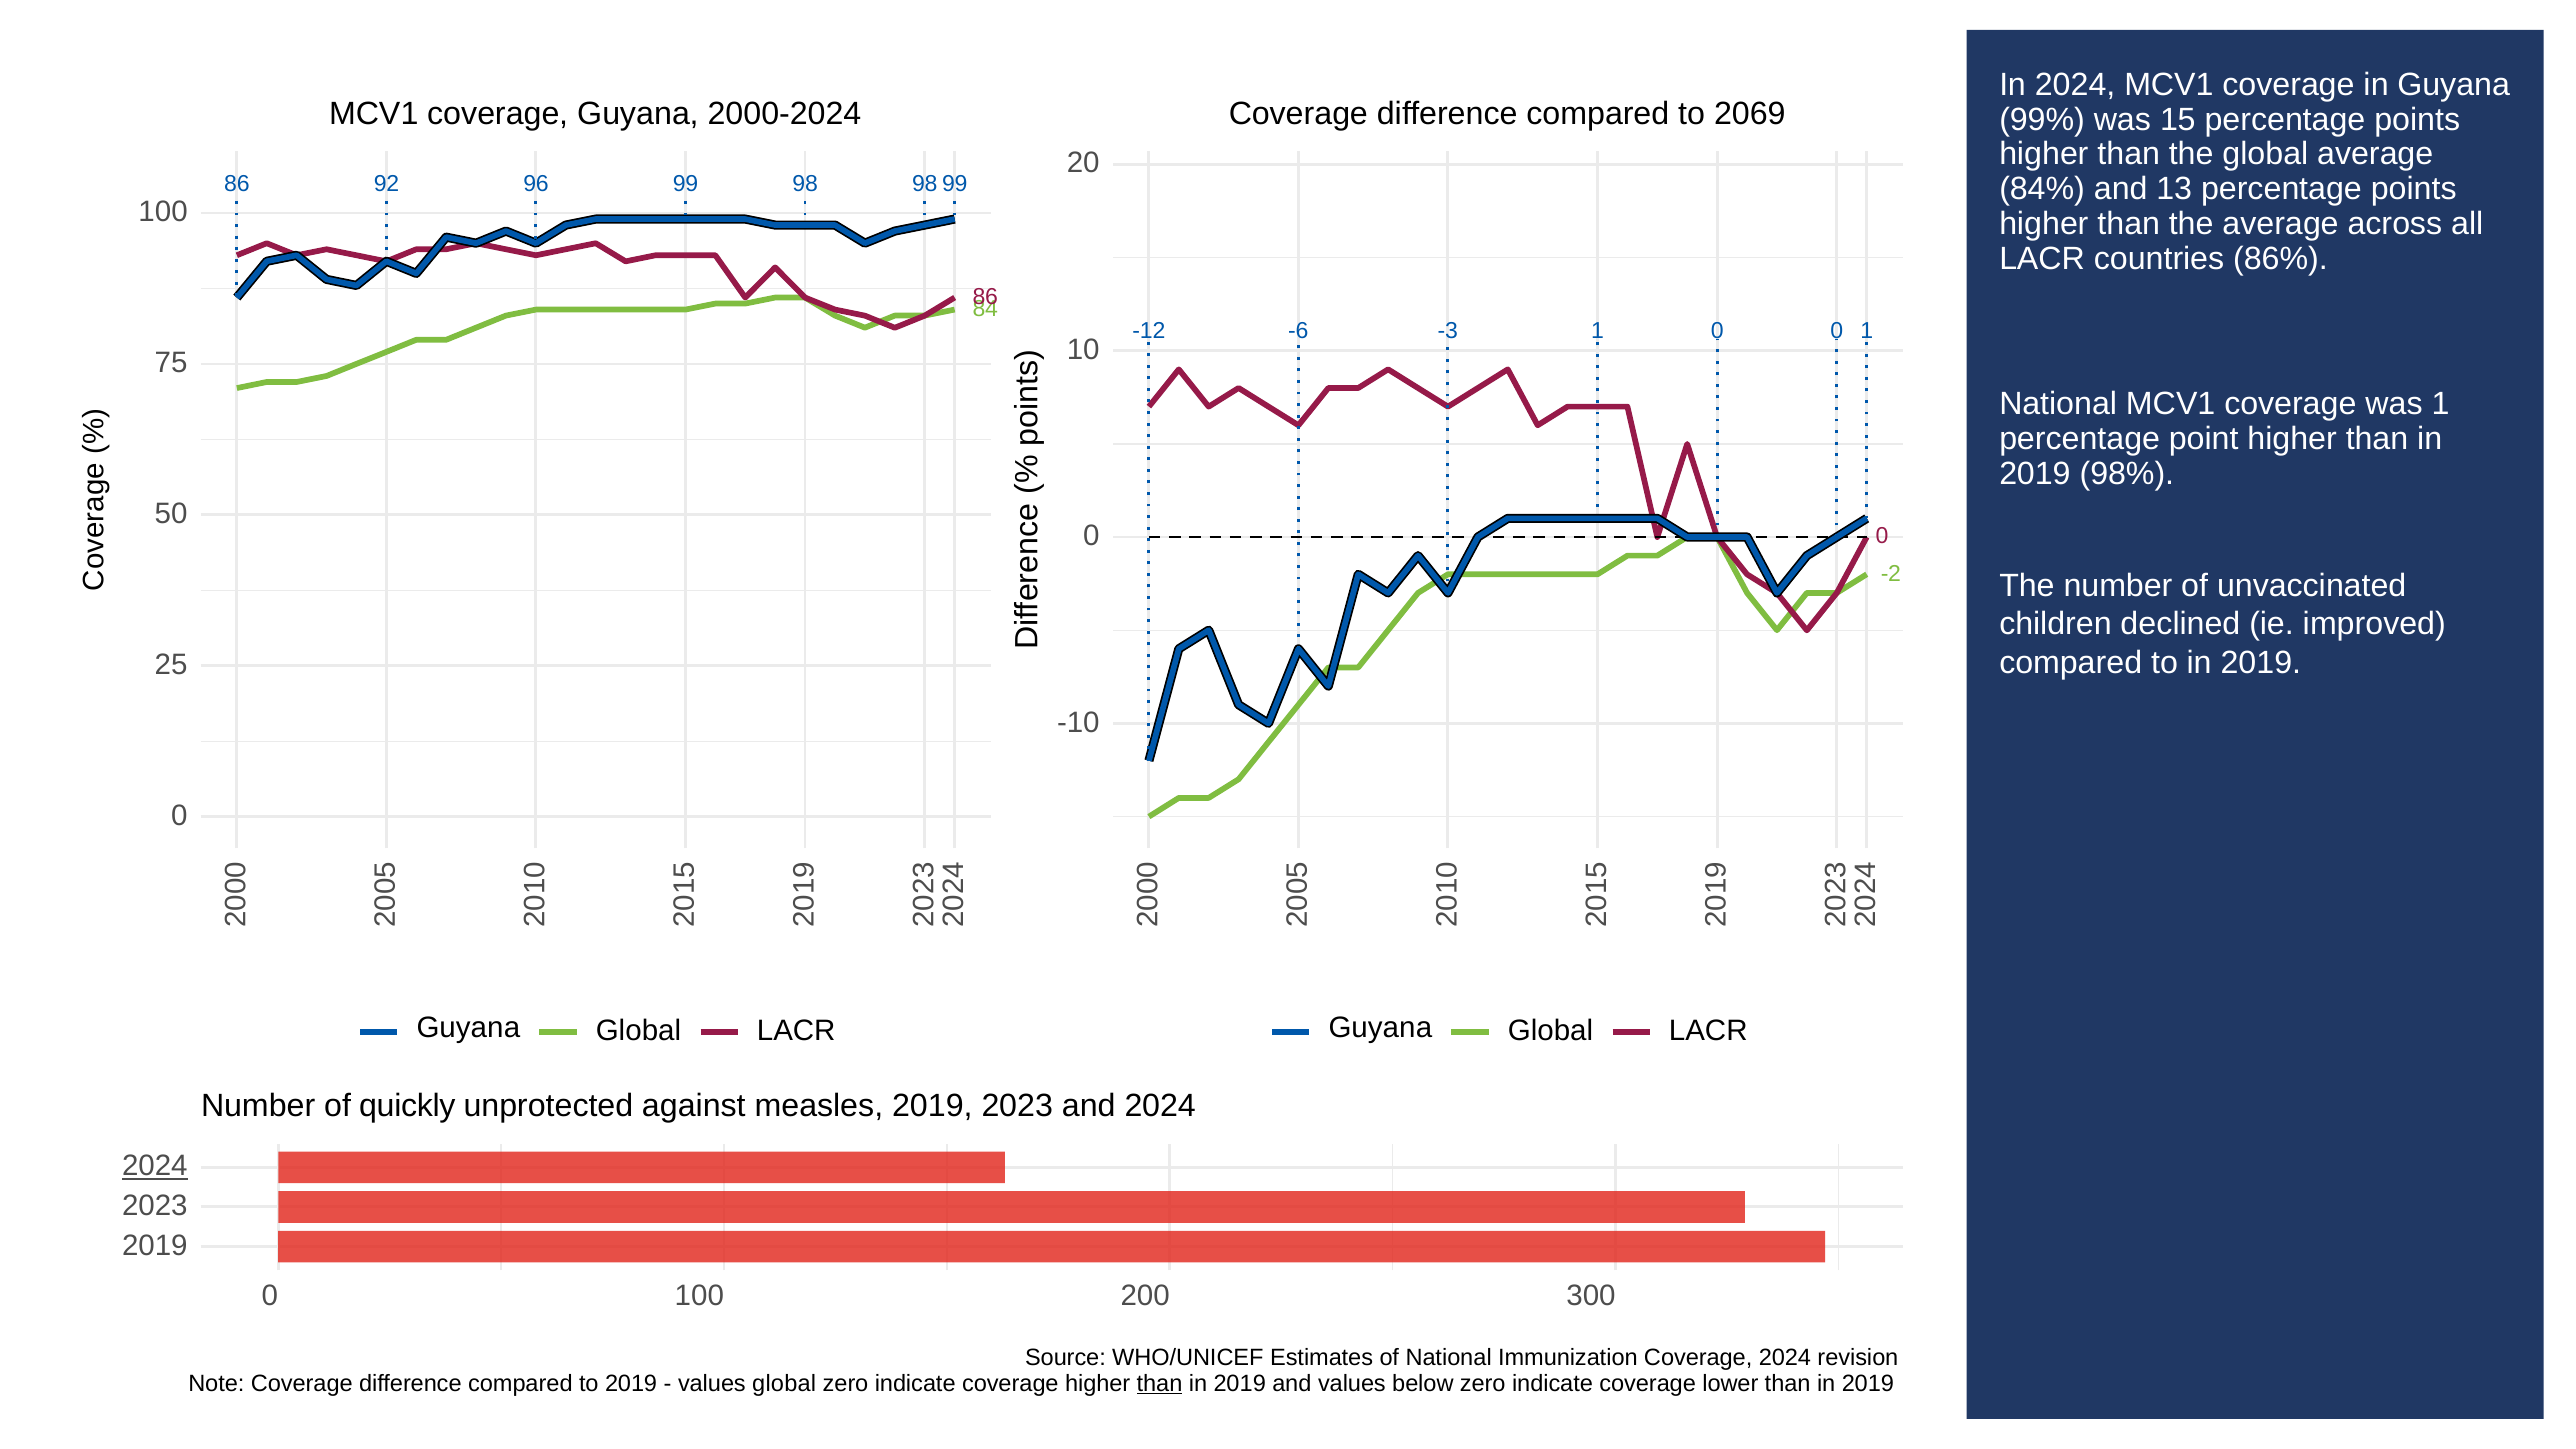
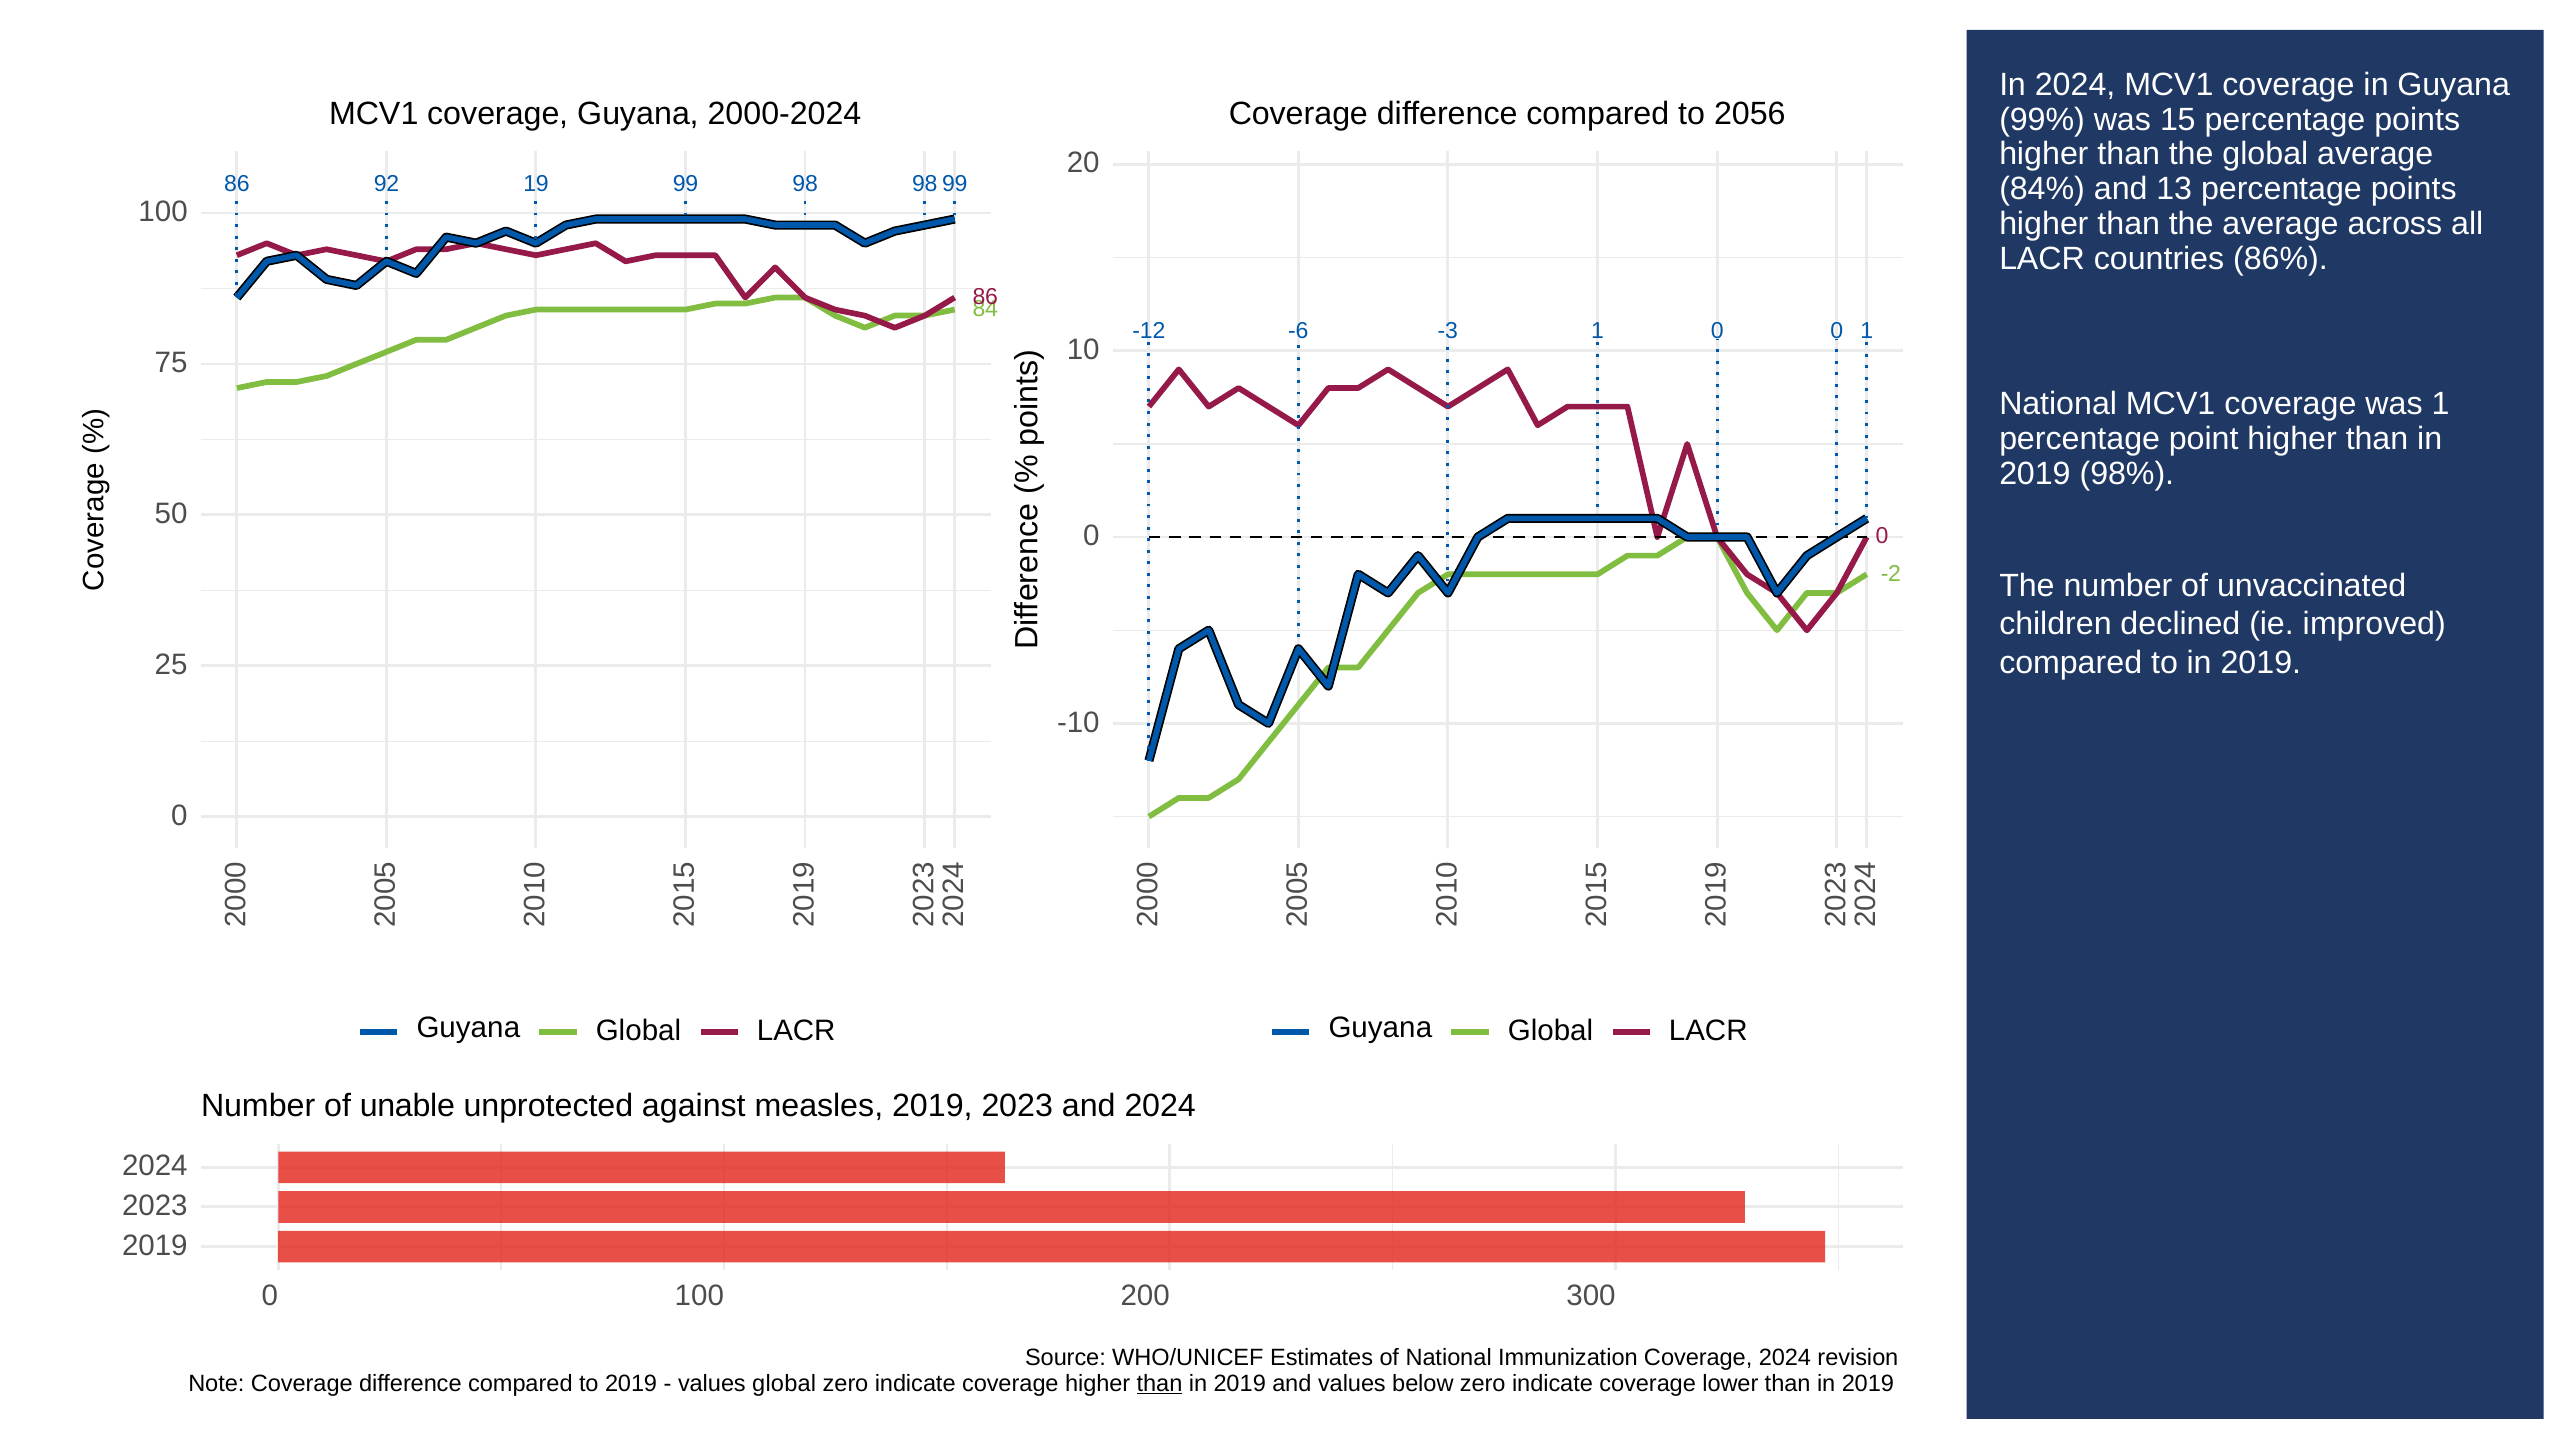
2069: 2069 -> 2056
96: 96 -> 19
quickly: quickly -> unable
2024 at (155, 1166) underline: present -> none
